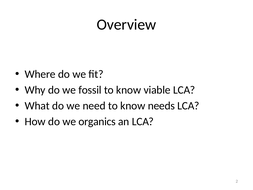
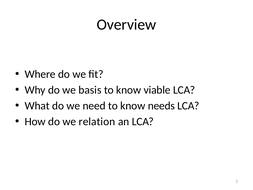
fossil: fossil -> basis
organics: organics -> relation
